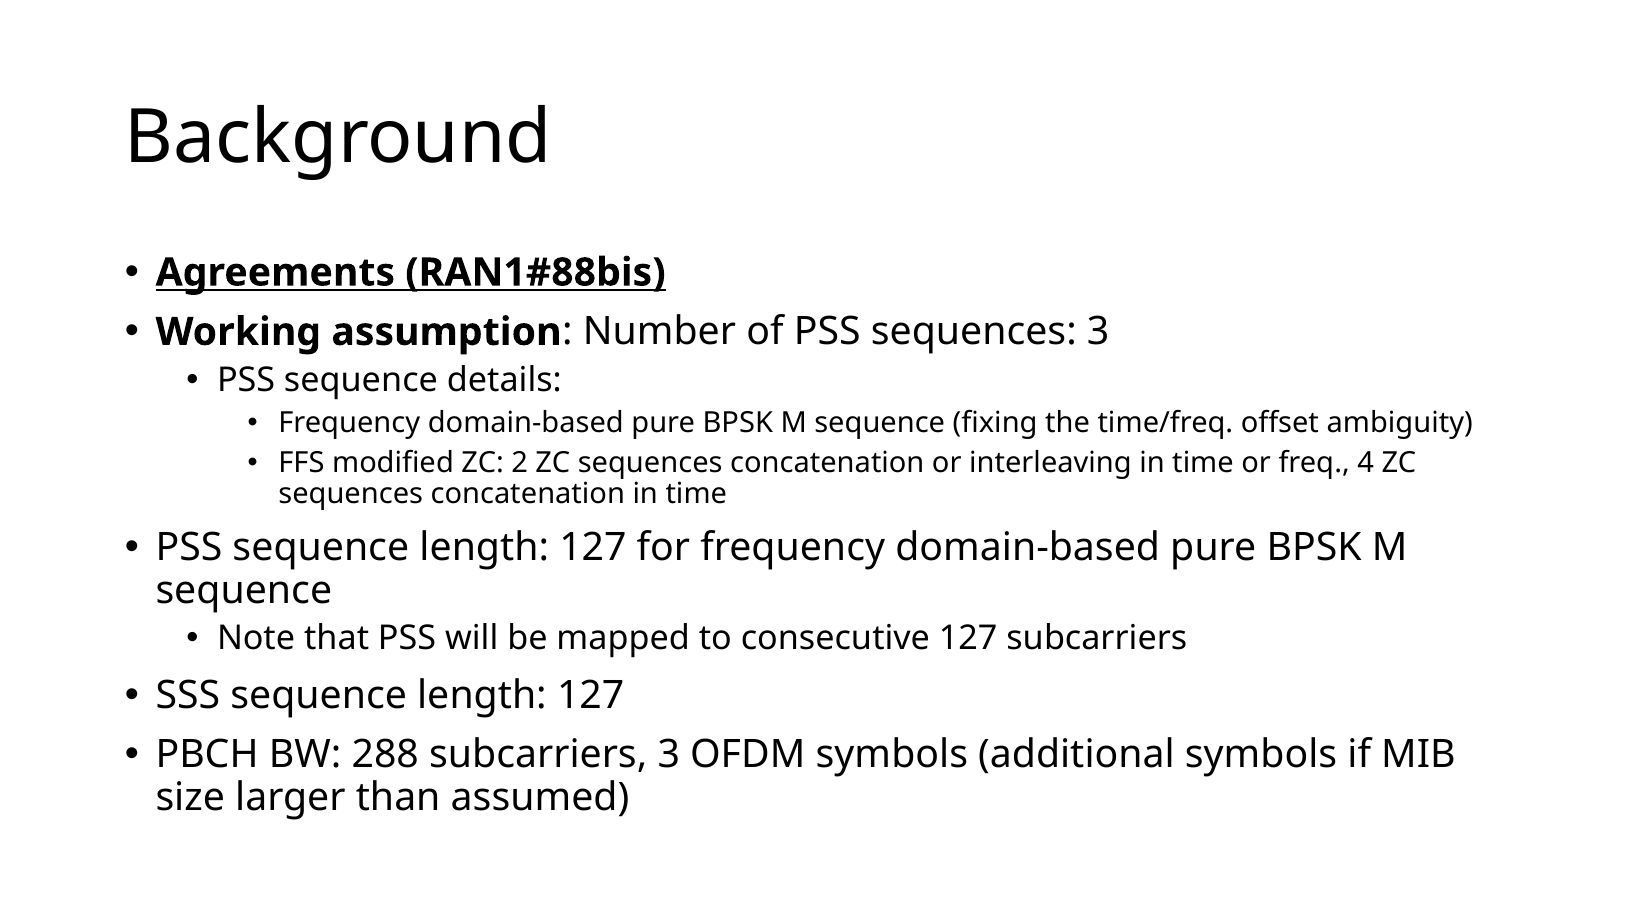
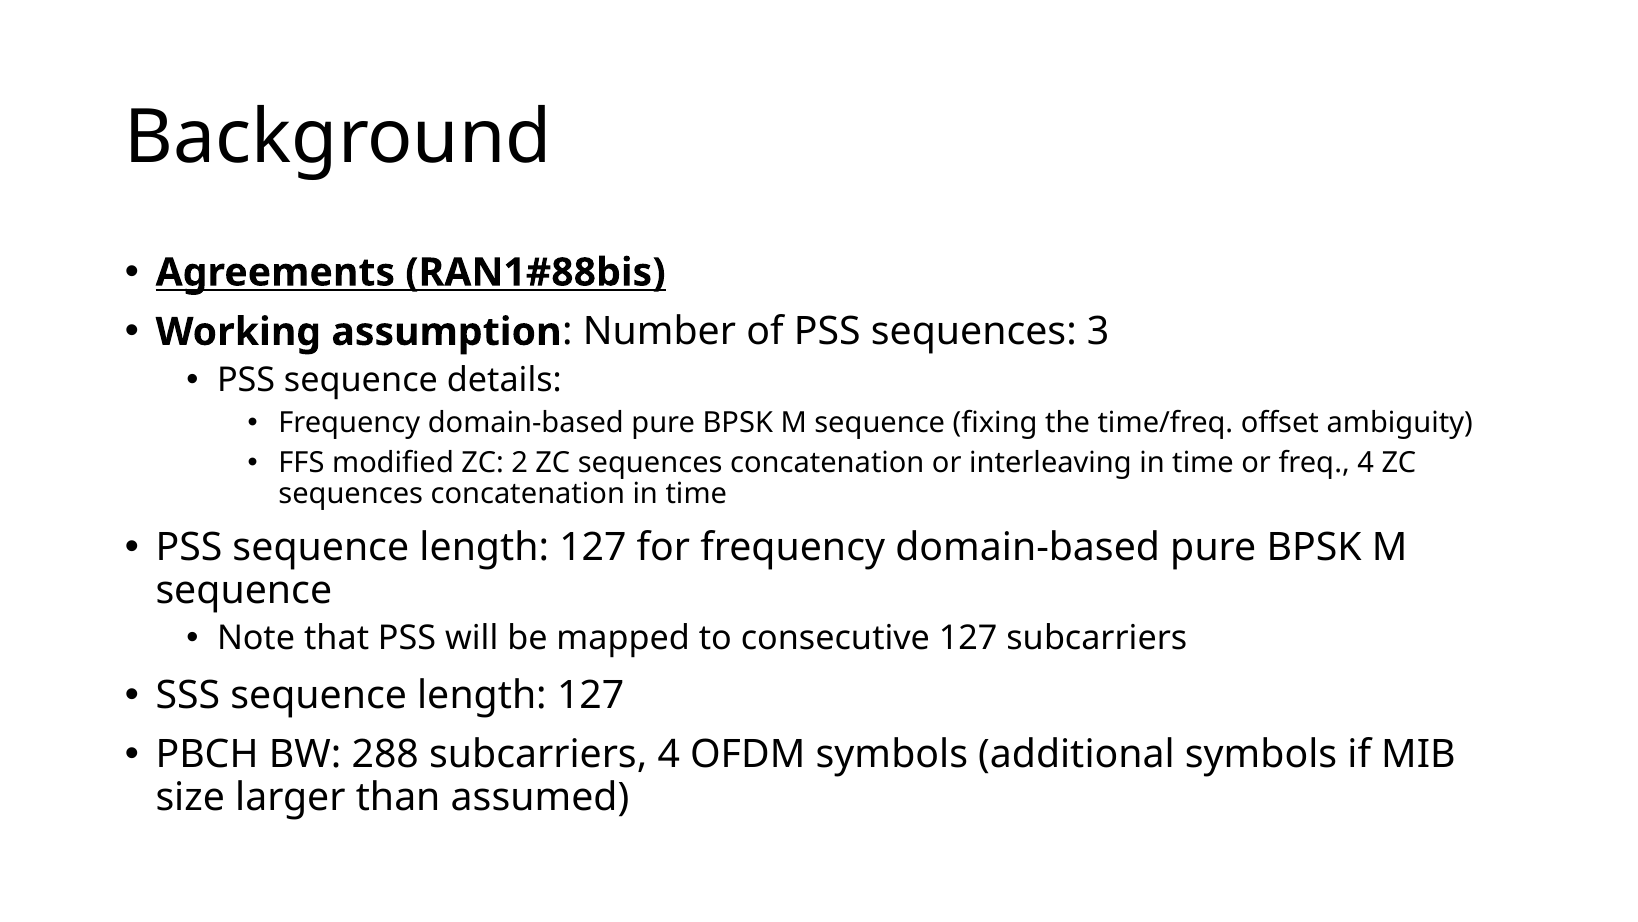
subcarriers 3: 3 -> 4
